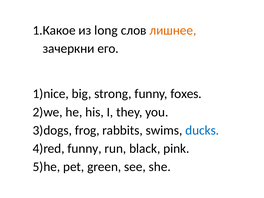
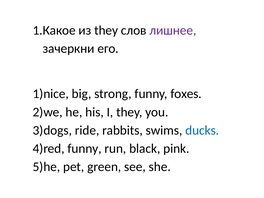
из long: long -> they
лишнее colour: orange -> purple
frog: frog -> ride
